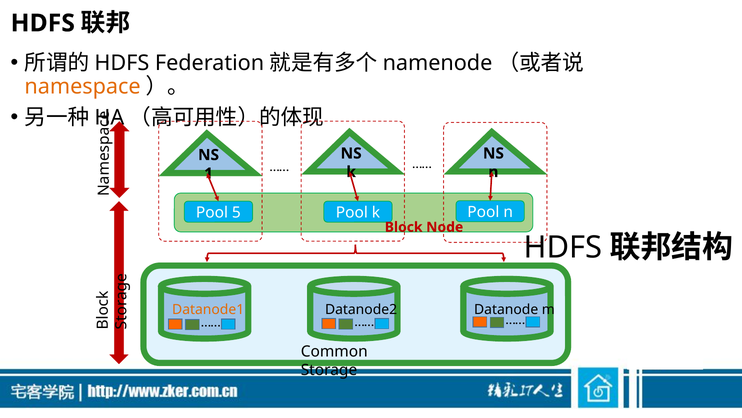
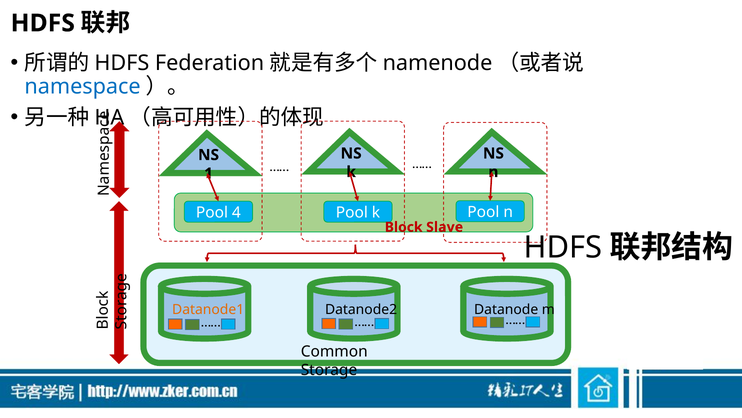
namespace colour: orange -> blue
5: 5 -> 4
Node: Node -> Slave
